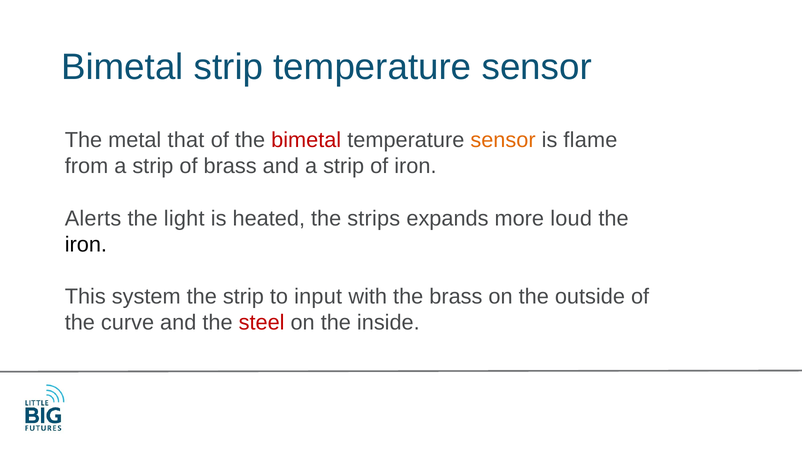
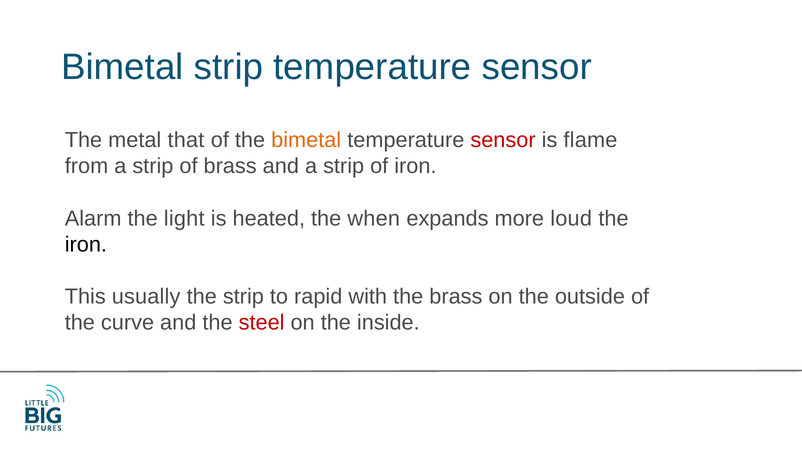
bimetal at (306, 140) colour: red -> orange
sensor at (503, 140) colour: orange -> red
Alerts: Alerts -> Alarm
strips: strips -> when
system: system -> usually
input: input -> rapid
